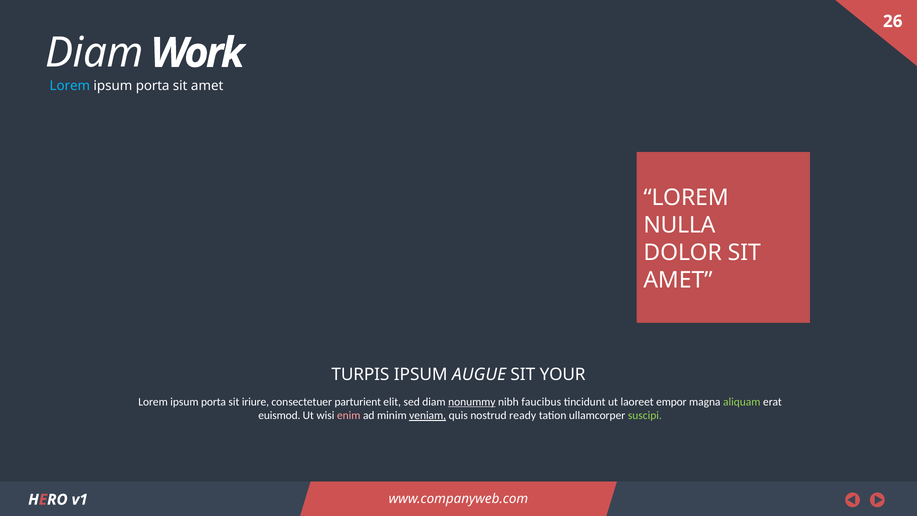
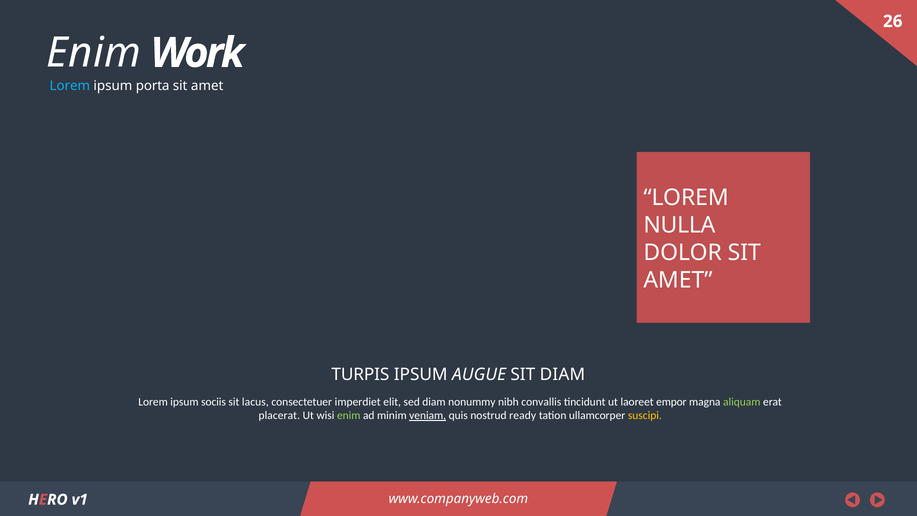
Diam at (94, 53): Diam -> Enim
SIT YOUR: YOUR -> DIAM
porta at (214, 402): porta -> sociis
iriure: iriure -> lacus
parturient: parturient -> imperdiet
nonummy underline: present -> none
faucibus: faucibus -> convallis
euismod: euismod -> placerat
enim at (349, 415) colour: pink -> light green
suscipi colour: light green -> yellow
